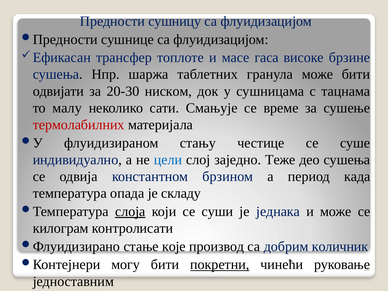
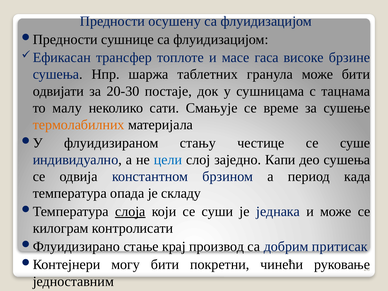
сушницу: сушницу -> осушену
ниском: ниском -> постаје
термолабилних colour: red -> orange
Теже: Теже -> Капи
које: које -> крај
количник: количник -> притисак
покретни underline: present -> none
